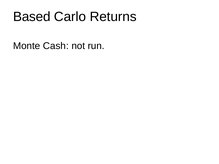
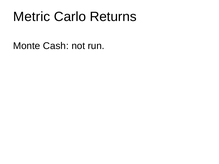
Based: Based -> Metric
